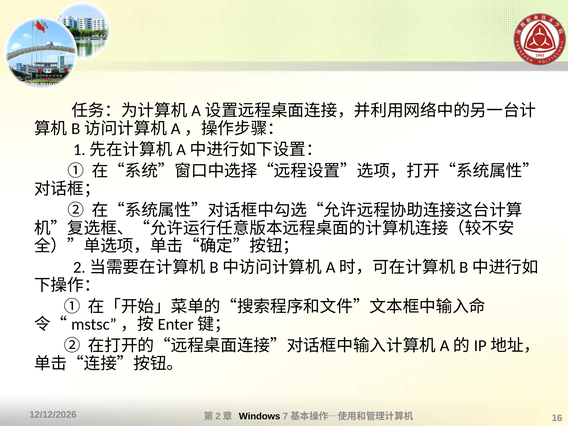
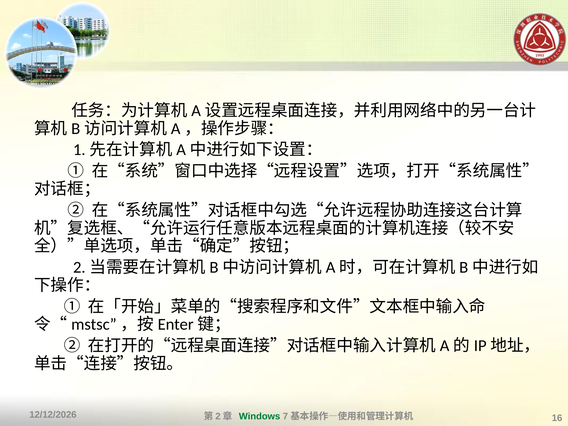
Windows colour: black -> green
